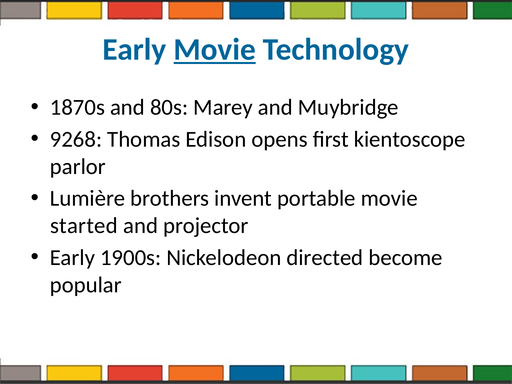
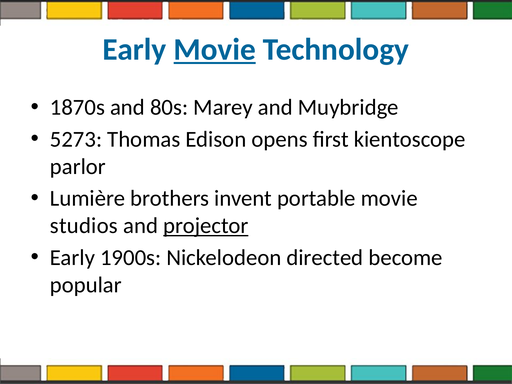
9268: 9268 -> 5273
started: started -> studios
projector underline: none -> present
